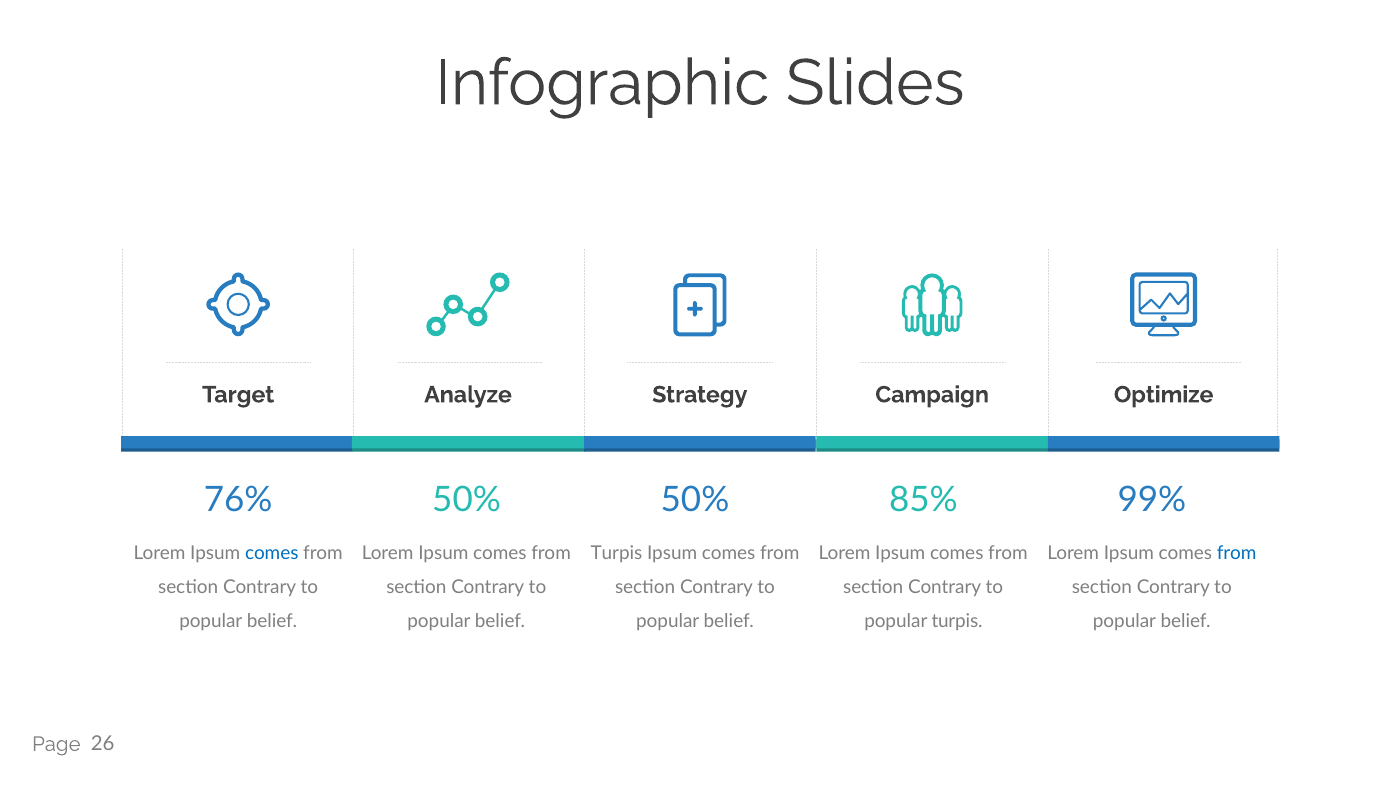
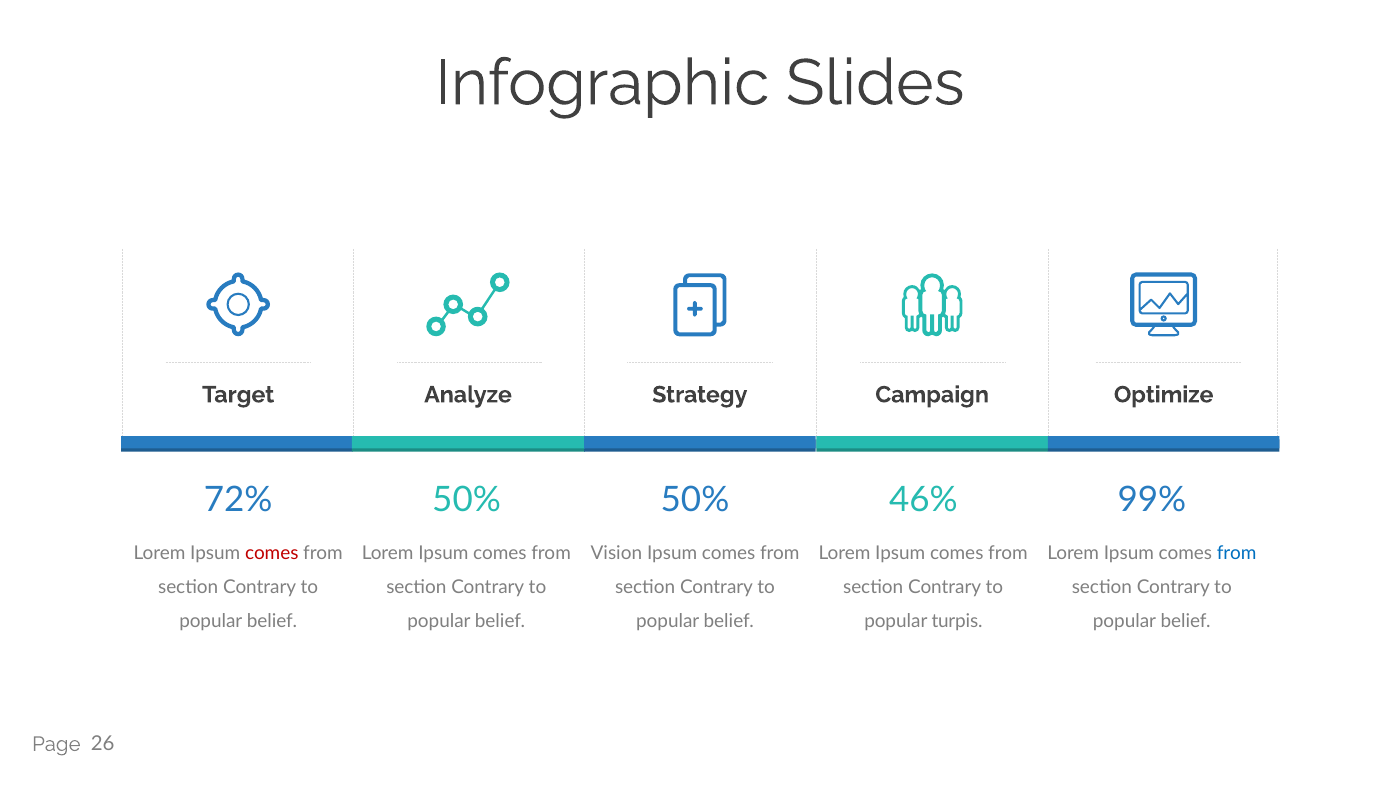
76%: 76% -> 72%
85%: 85% -> 46%
comes at (272, 552) colour: blue -> red
Turpis at (616, 552): Turpis -> Vision
